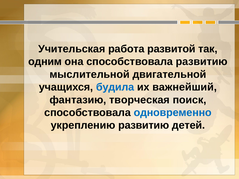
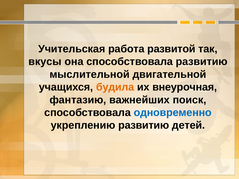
одним: одним -> вкусы
будила colour: blue -> orange
важнейший: важнейший -> внеурочная
творческая: творческая -> важнейших
